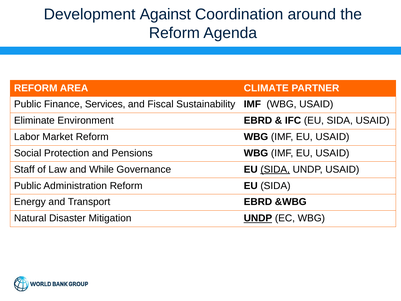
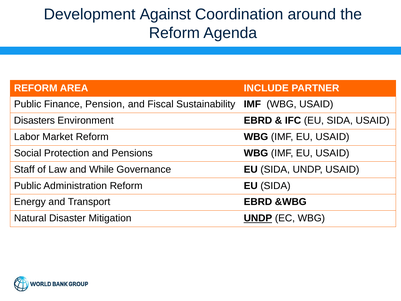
CLIMATE: CLIMATE -> INCLUDE
Services: Services -> Pension
Eliminate: Eliminate -> Disasters
SIDA at (275, 169) underline: present -> none
